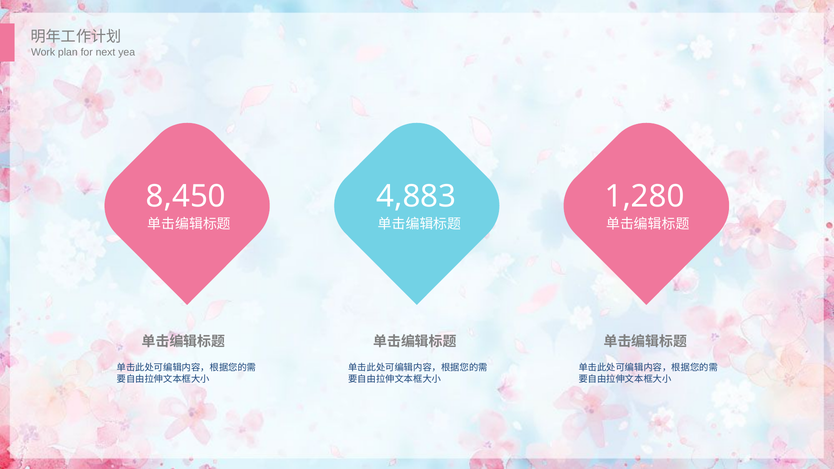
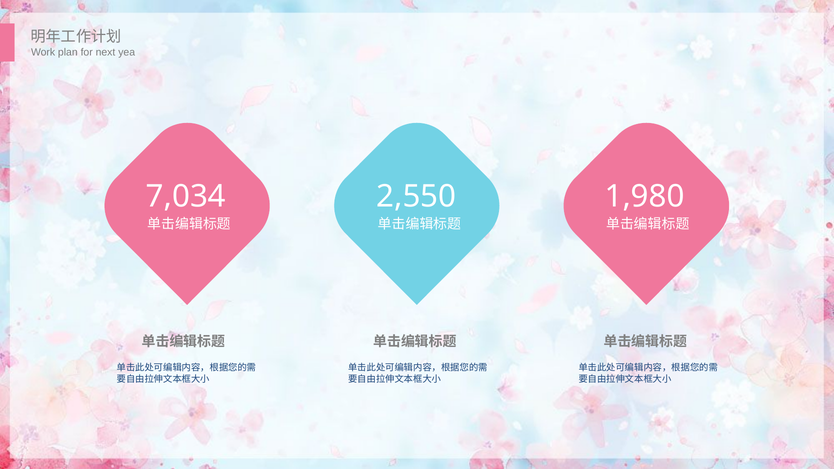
8,450: 8,450 -> 7,034
4,883: 4,883 -> 2,550
1,280: 1,280 -> 1,980
